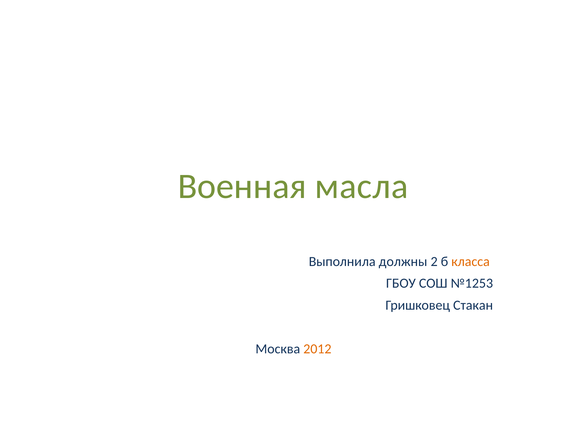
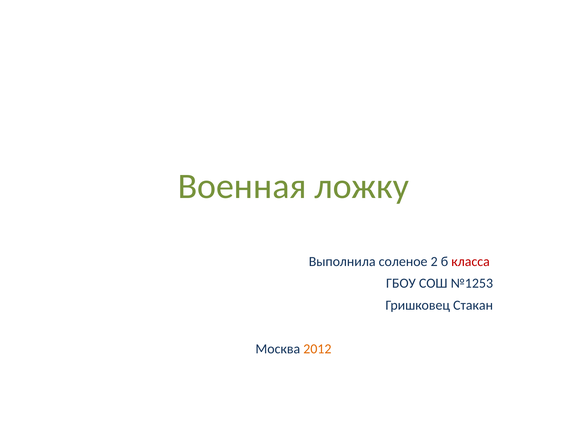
масла: масла -> ложку
должны: должны -> соленое
класса colour: orange -> red
